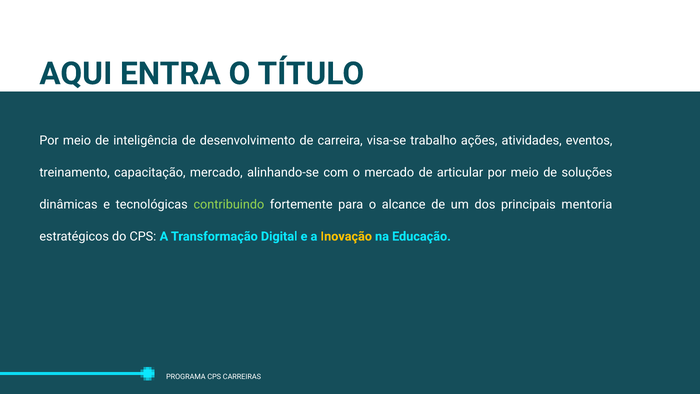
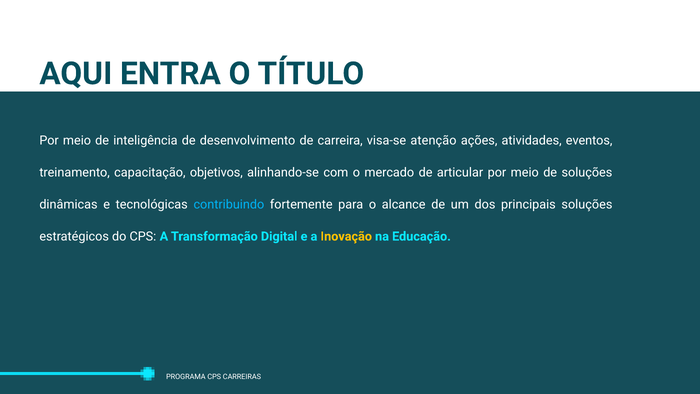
trabalho: trabalho -> atenção
capacitação mercado: mercado -> objetivos
contribuindo colour: light green -> light blue
principais mentoria: mentoria -> soluções
